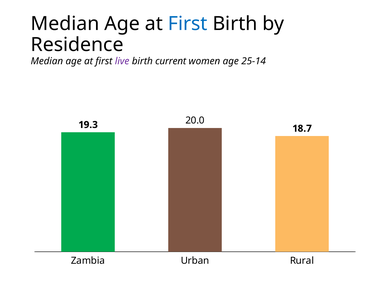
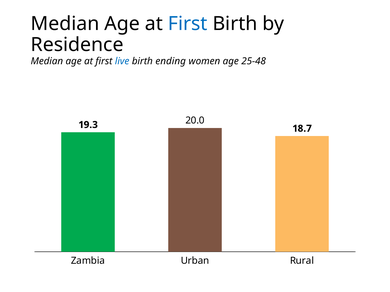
live colour: purple -> blue
current: current -> ending
25-14: 25-14 -> 25-48
